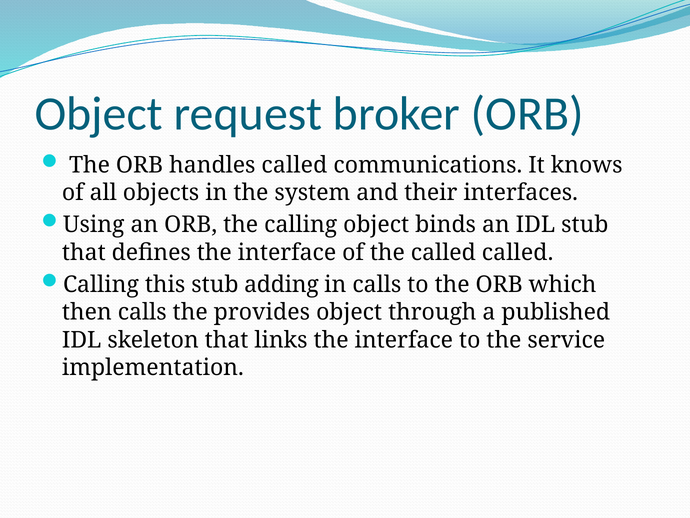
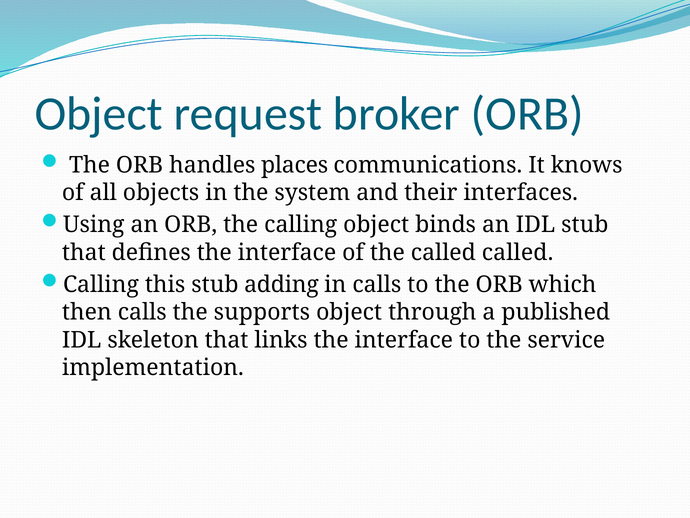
handles called: called -> places
provides: provides -> supports
